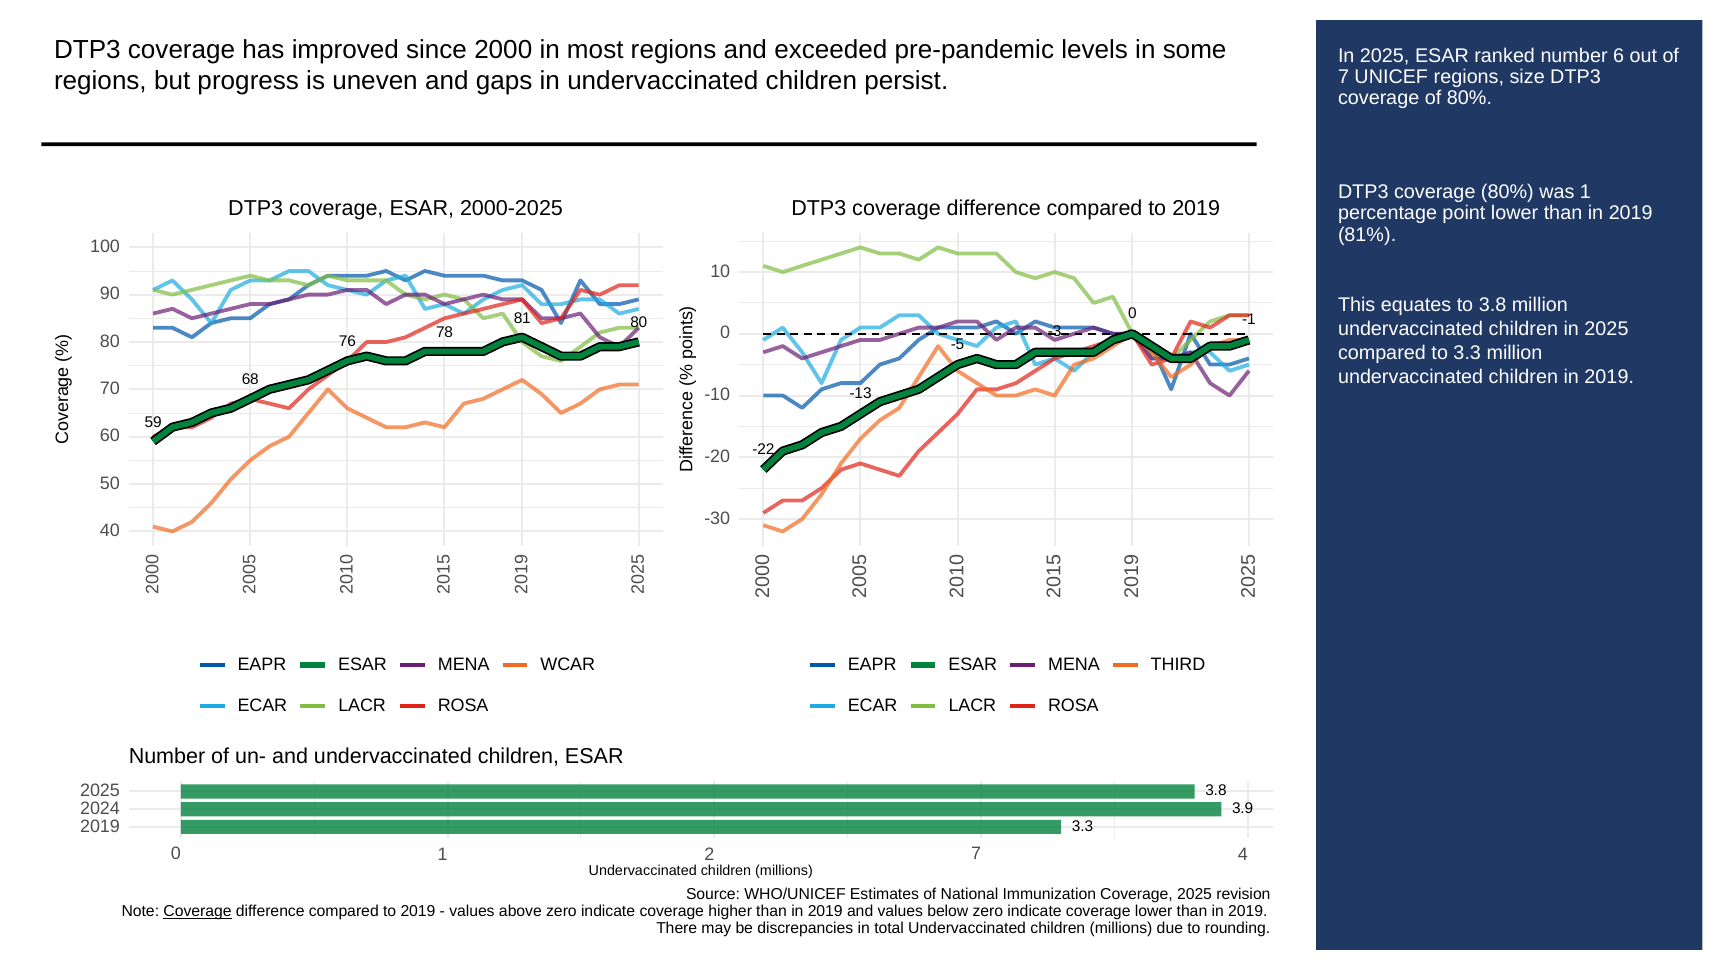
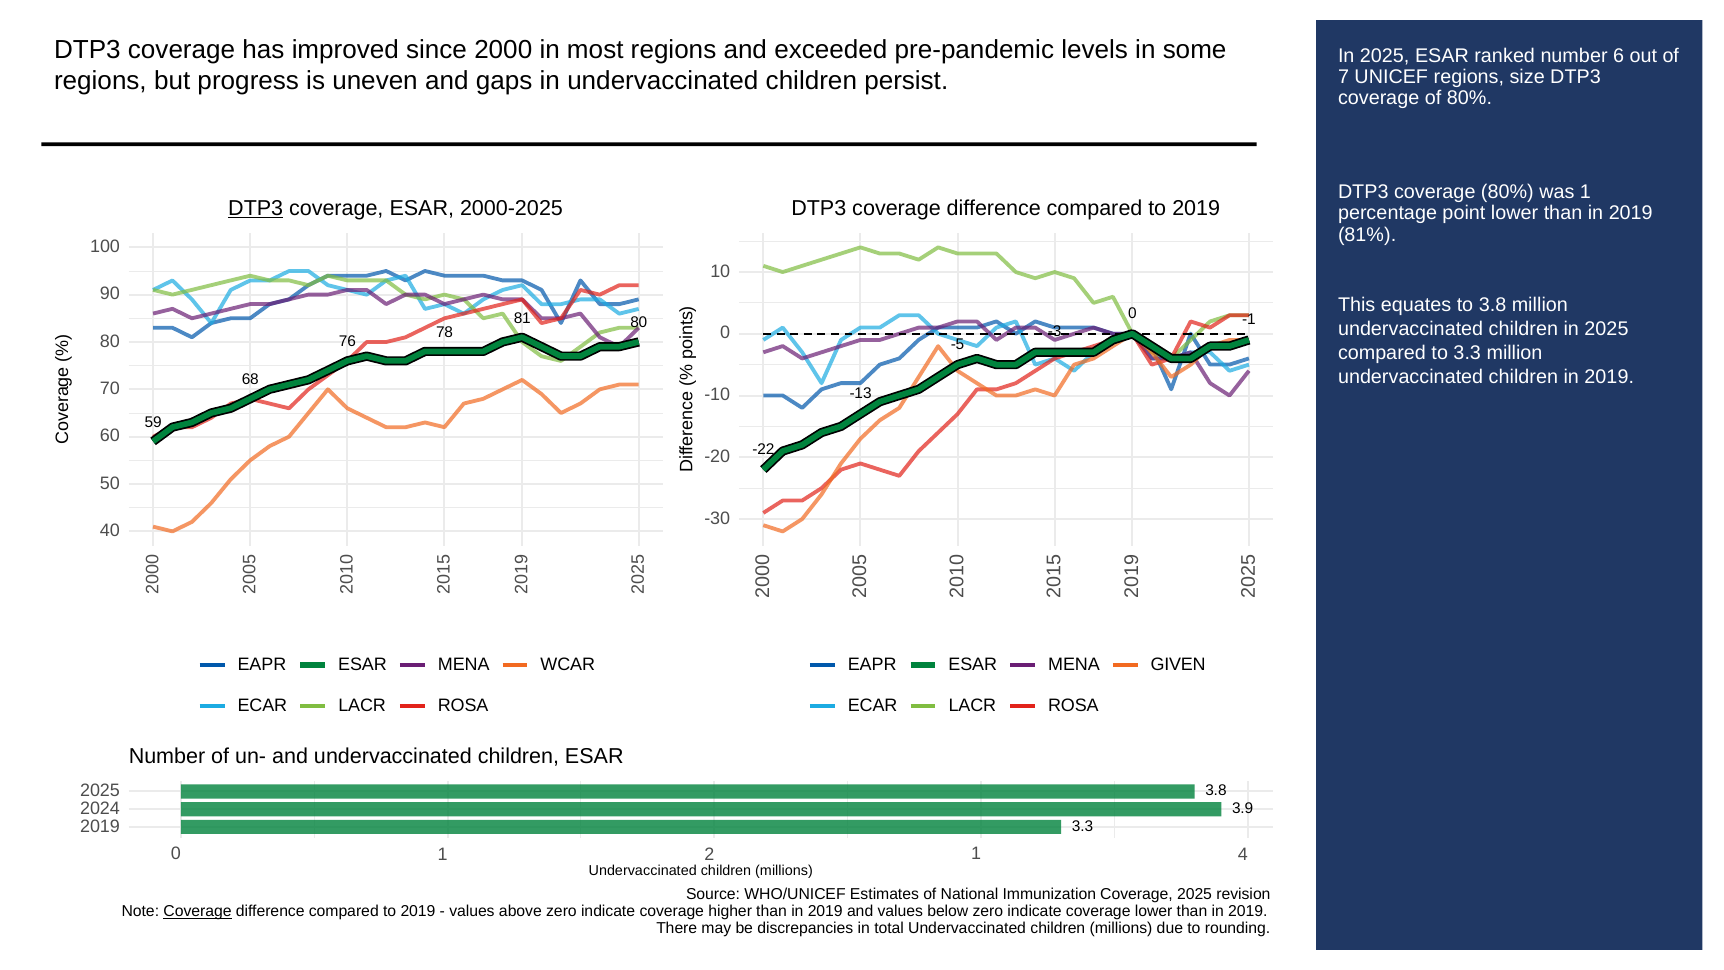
DTP3 at (256, 208) underline: none -> present
THIRD: THIRD -> GIVEN
2 7: 7 -> 1
